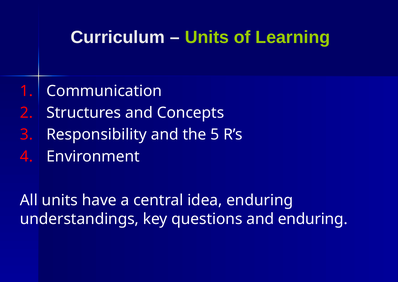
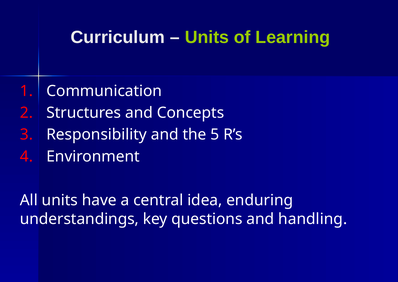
and enduring: enduring -> handling
